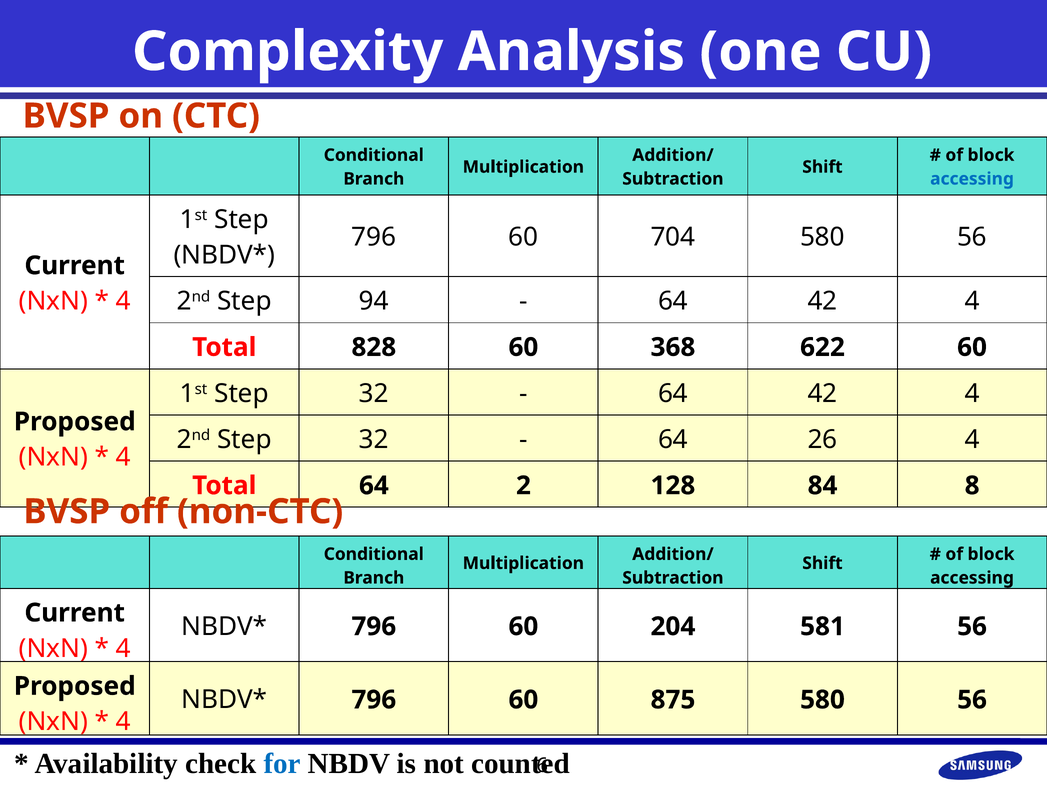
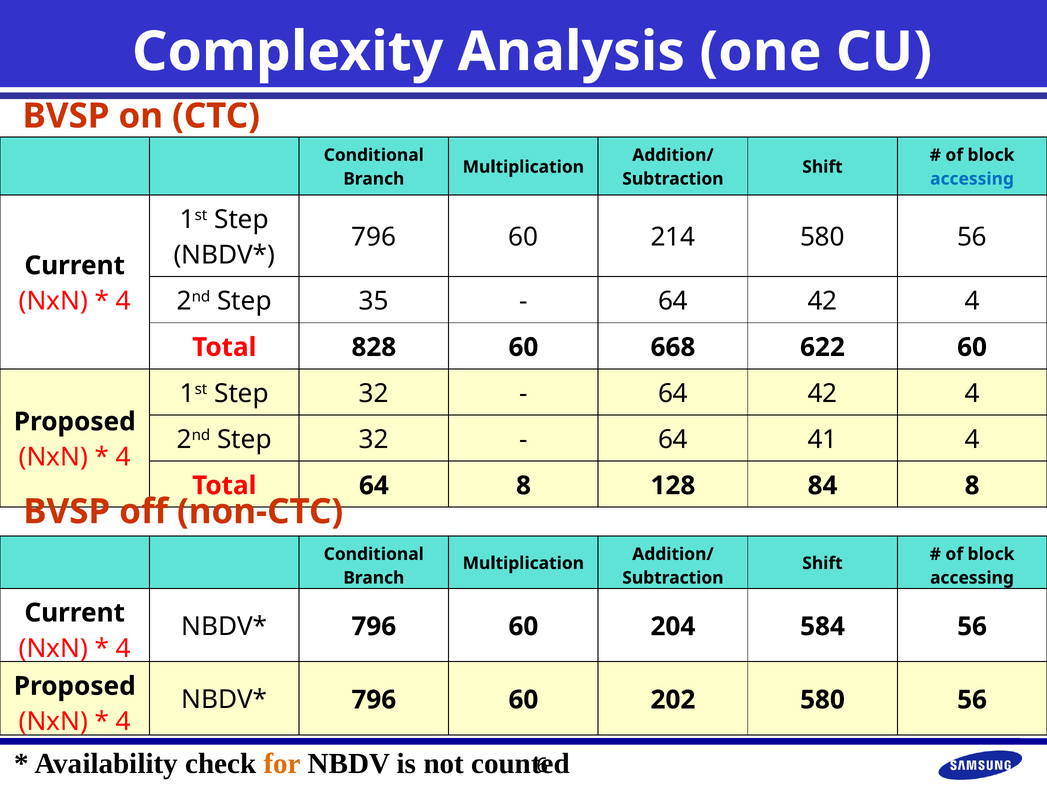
704: 704 -> 214
94: 94 -> 35
368: 368 -> 668
26: 26 -> 41
64 2: 2 -> 8
581: 581 -> 584
875: 875 -> 202
for colour: blue -> orange
